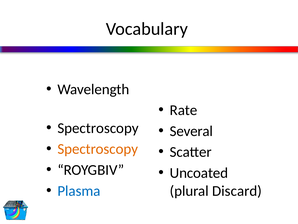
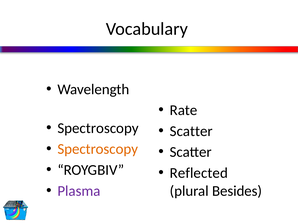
Several at (191, 131): Several -> Scatter
Uncoated: Uncoated -> Reflected
Plasma colour: blue -> purple
Discard: Discard -> Besides
